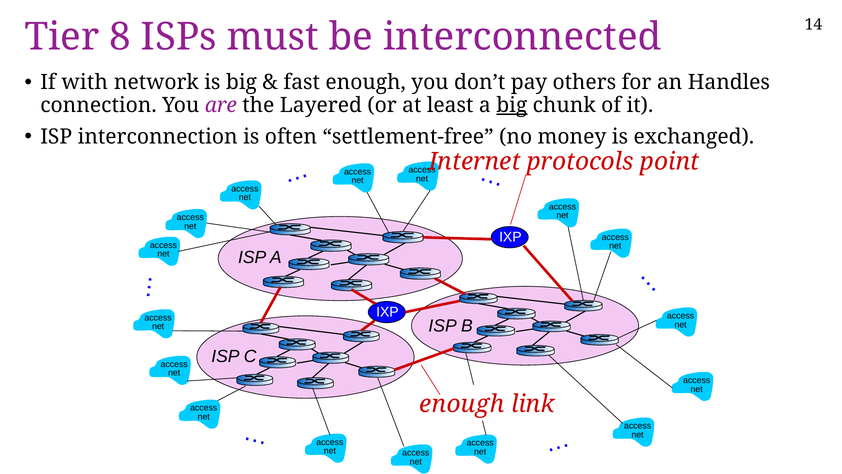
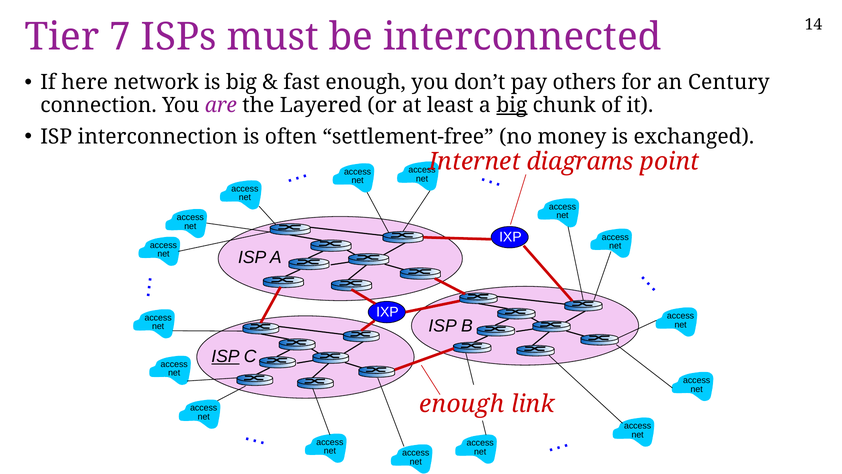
8: 8 -> 7
with: with -> here
Handles: Handles -> Century
protocols: protocols -> diagrams
ISP at (225, 356) underline: none -> present
